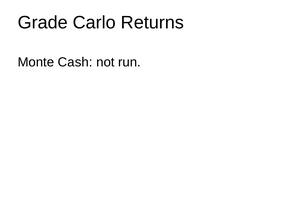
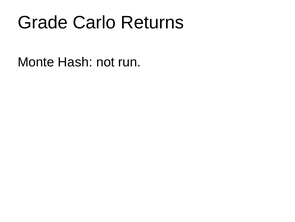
Cash: Cash -> Hash
